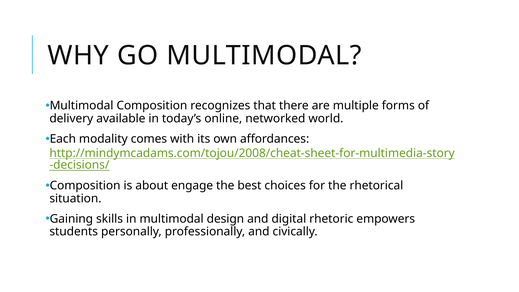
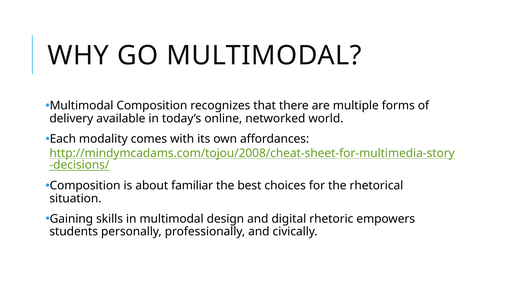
engage: engage -> familiar
